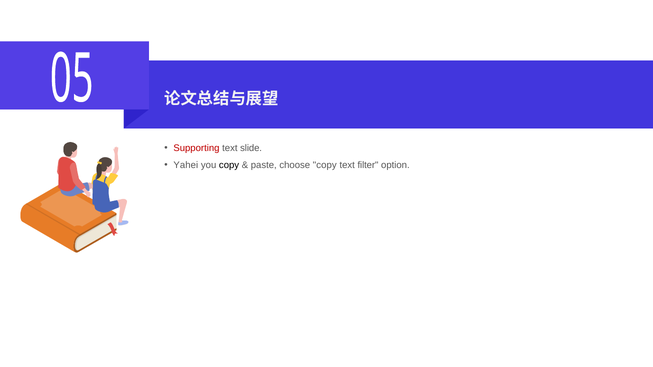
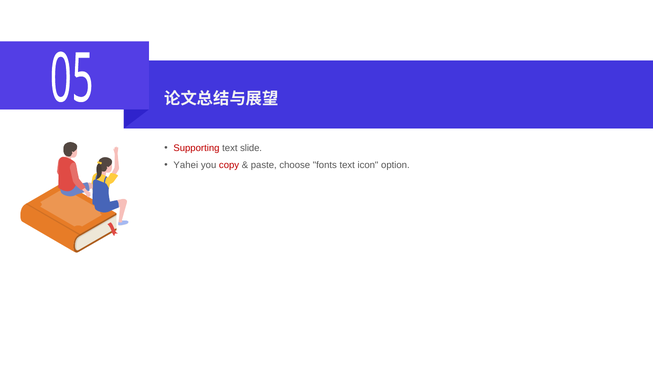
copy at (229, 165) colour: black -> red
choose copy: copy -> fonts
filter: filter -> icon
